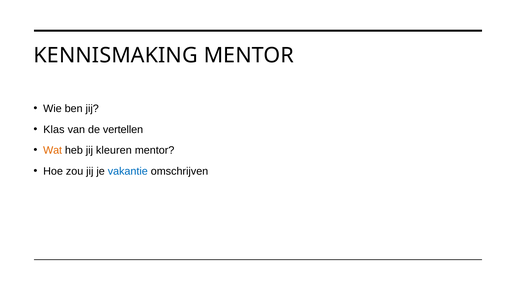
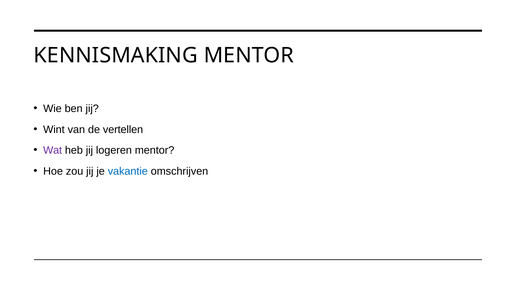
Klas: Klas -> Wint
Wat colour: orange -> purple
kleuren: kleuren -> logeren
